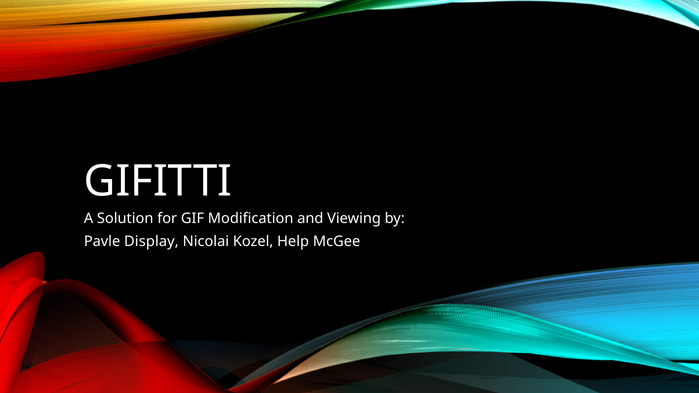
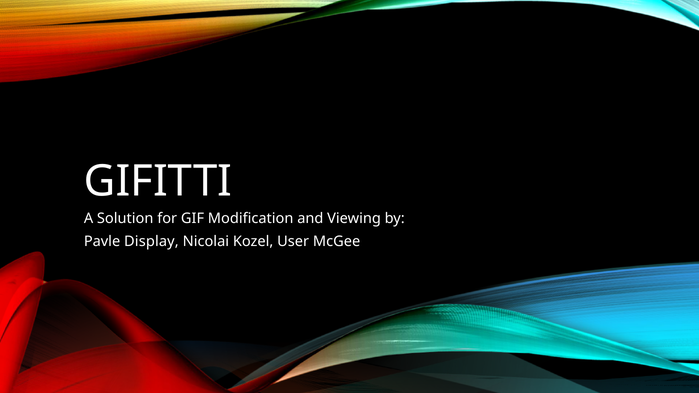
Help: Help -> User
